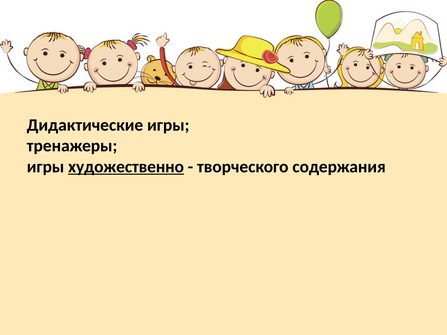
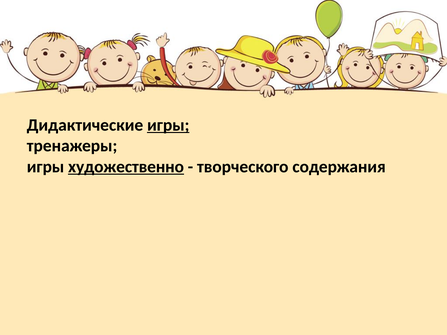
игры at (168, 125) underline: none -> present
